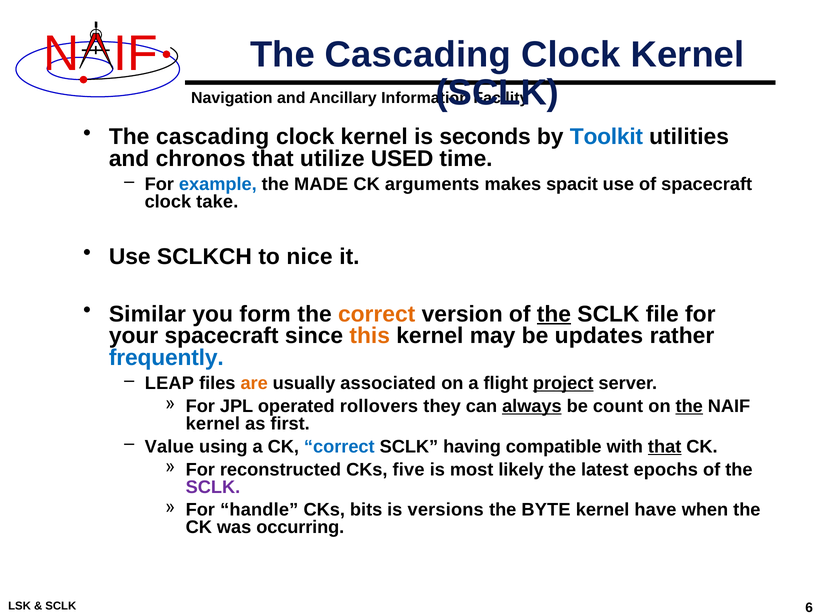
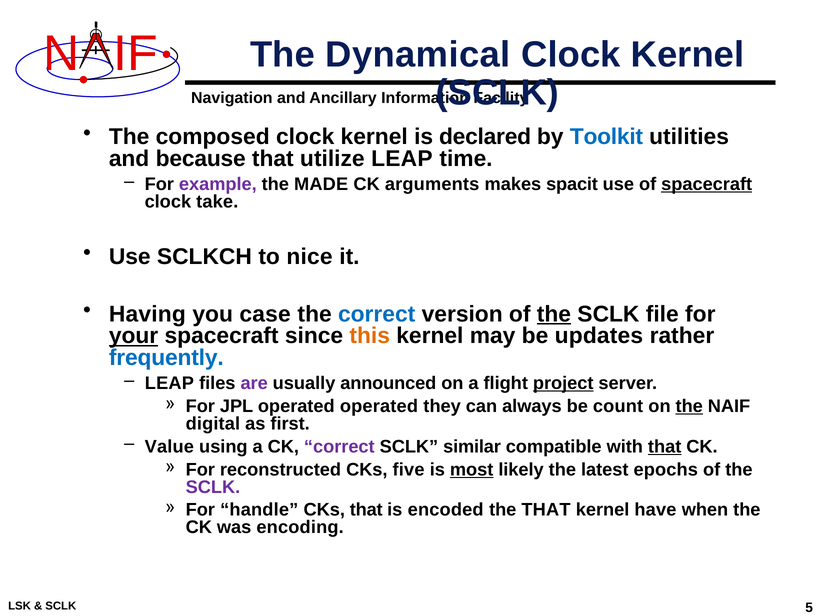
Cascading at (418, 55): Cascading -> Dynamical
cascading at (213, 137): cascading -> composed
seconds: seconds -> declared
chronos: chronos -> because
utilize USED: USED -> LEAP
example colour: blue -> purple
spacecraft at (707, 184) underline: none -> present
Similar: Similar -> Having
form: form -> case
correct at (377, 314) colour: orange -> blue
your underline: none -> present
are colour: orange -> purple
associated: associated -> announced
operated rollovers: rollovers -> operated
always underline: present -> none
kernel at (213, 424): kernel -> digital
correct at (339, 447) colour: blue -> purple
having: having -> similar
most underline: none -> present
CKs bits: bits -> that
versions: versions -> encoded
the BYTE: BYTE -> THAT
occurring: occurring -> encoding
6: 6 -> 5
